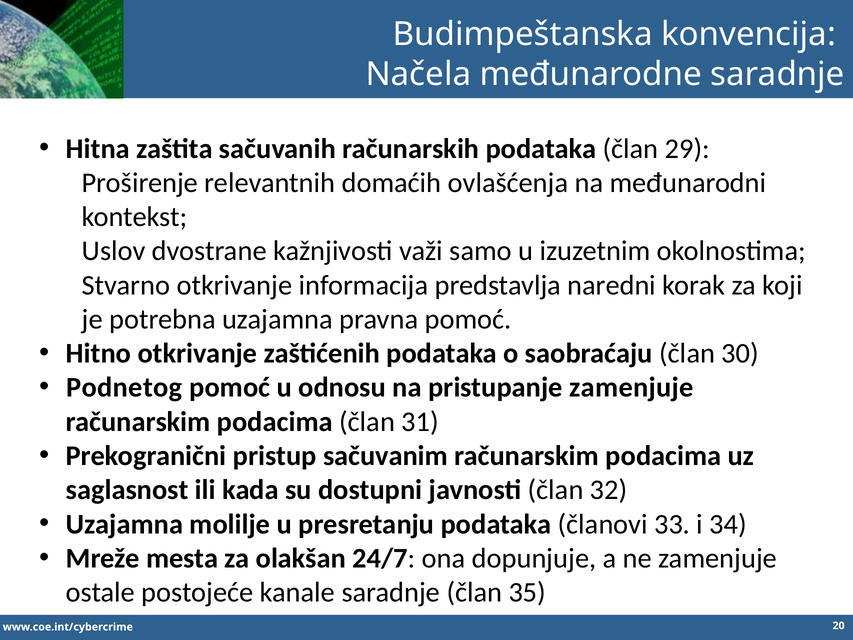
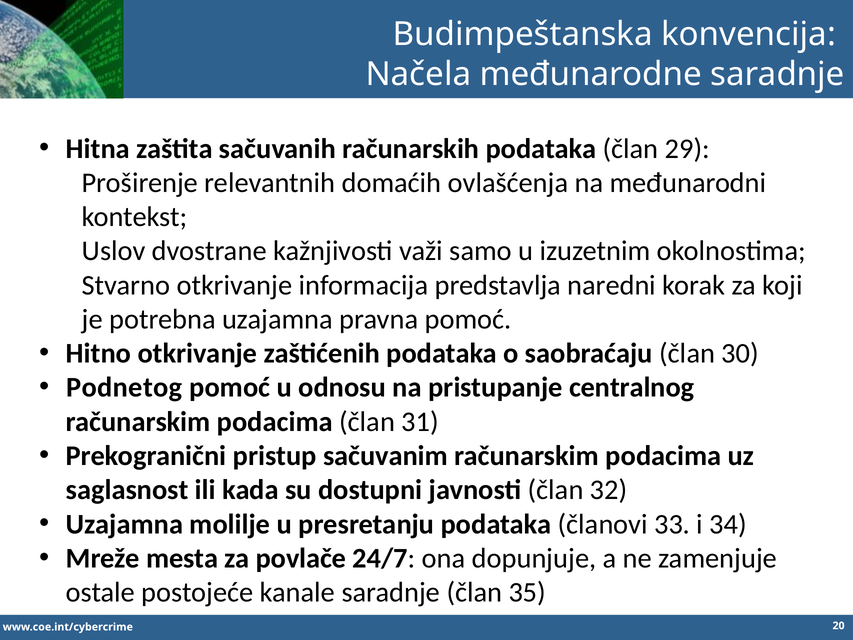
pristupanje zamenjuje: zamenjuje -> centralnog
olakšan: olakšan -> povlače
